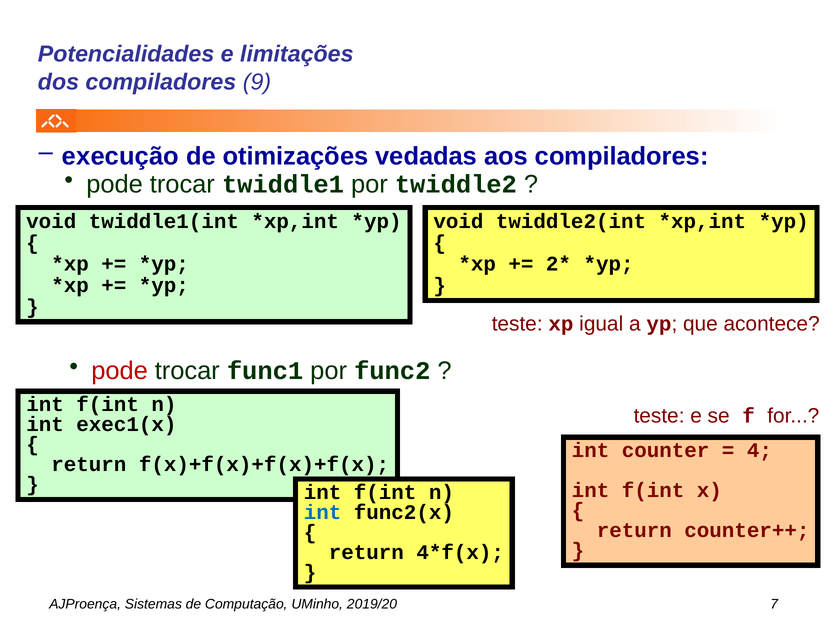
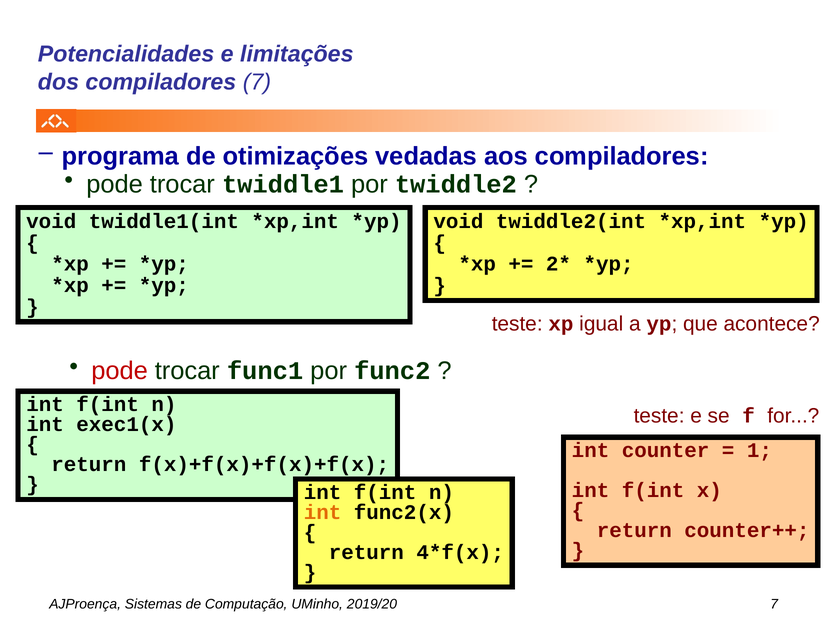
compiladores 9: 9 -> 7
execução: execução -> programa
4: 4 -> 1
int at (323, 513) colour: blue -> orange
